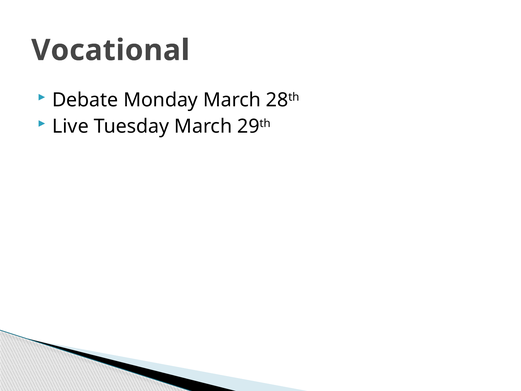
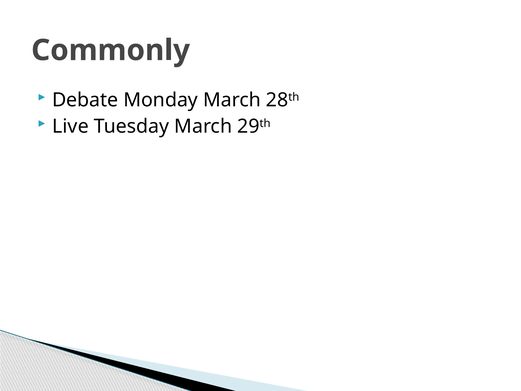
Vocational: Vocational -> Commonly
